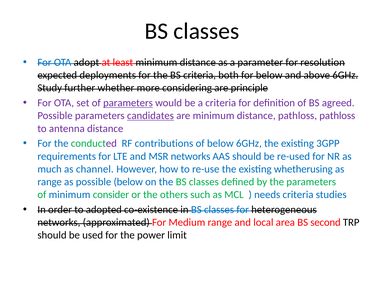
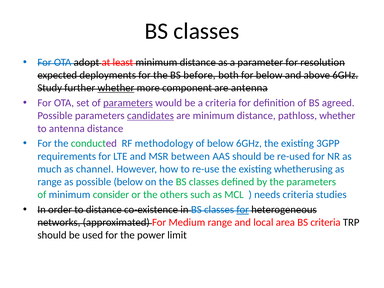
BS criteria: criteria -> before
whether at (116, 88) underline: none -> present
considering: considering -> component
are principle: principle -> antenna
pathloss pathloss: pathloss -> whether
contributions: contributions -> methodology
MSR networks: networks -> between
to adopted: adopted -> distance
for at (243, 210) underline: none -> present
BS second: second -> criteria
